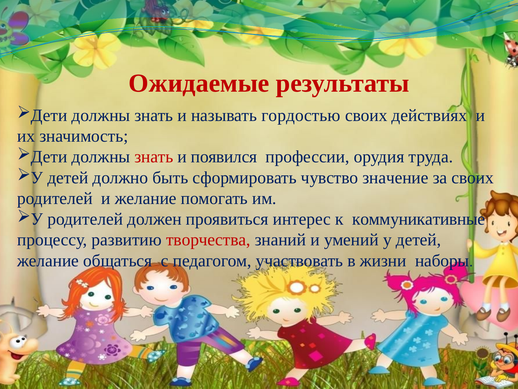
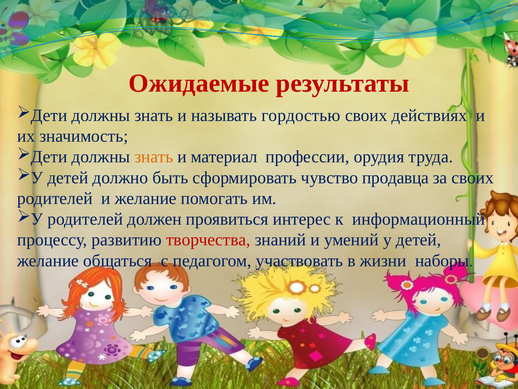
знать at (154, 157) colour: red -> orange
появился: появился -> материал
значение: значение -> продавца
коммуникативные: коммуникативные -> информационный
